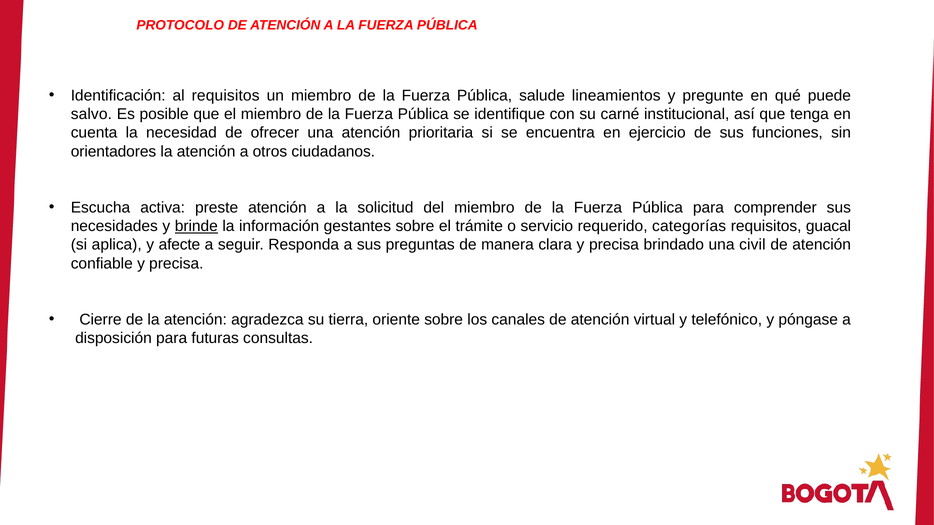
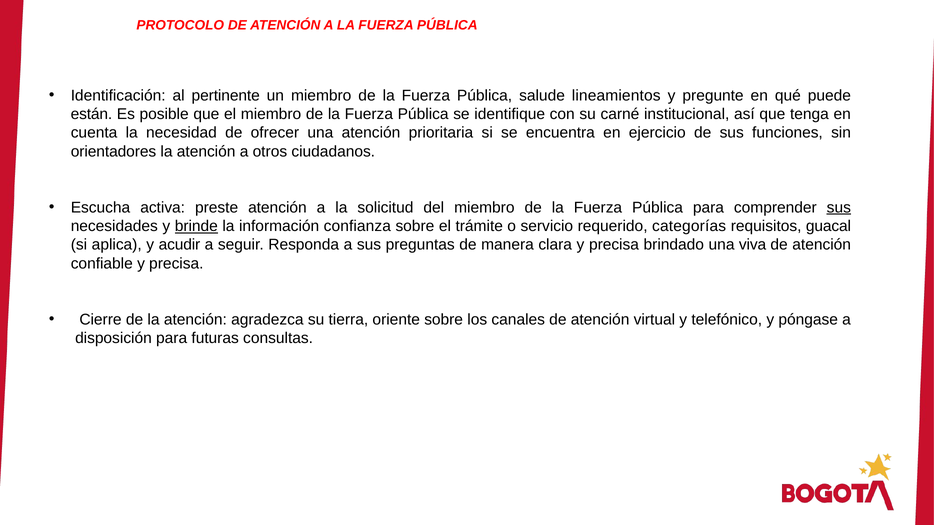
al requisitos: requisitos -> pertinente
salvo: salvo -> están
sus at (839, 208) underline: none -> present
gestantes: gestantes -> confianza
afecte: afecte -> acudir
civil: civil -> viva
